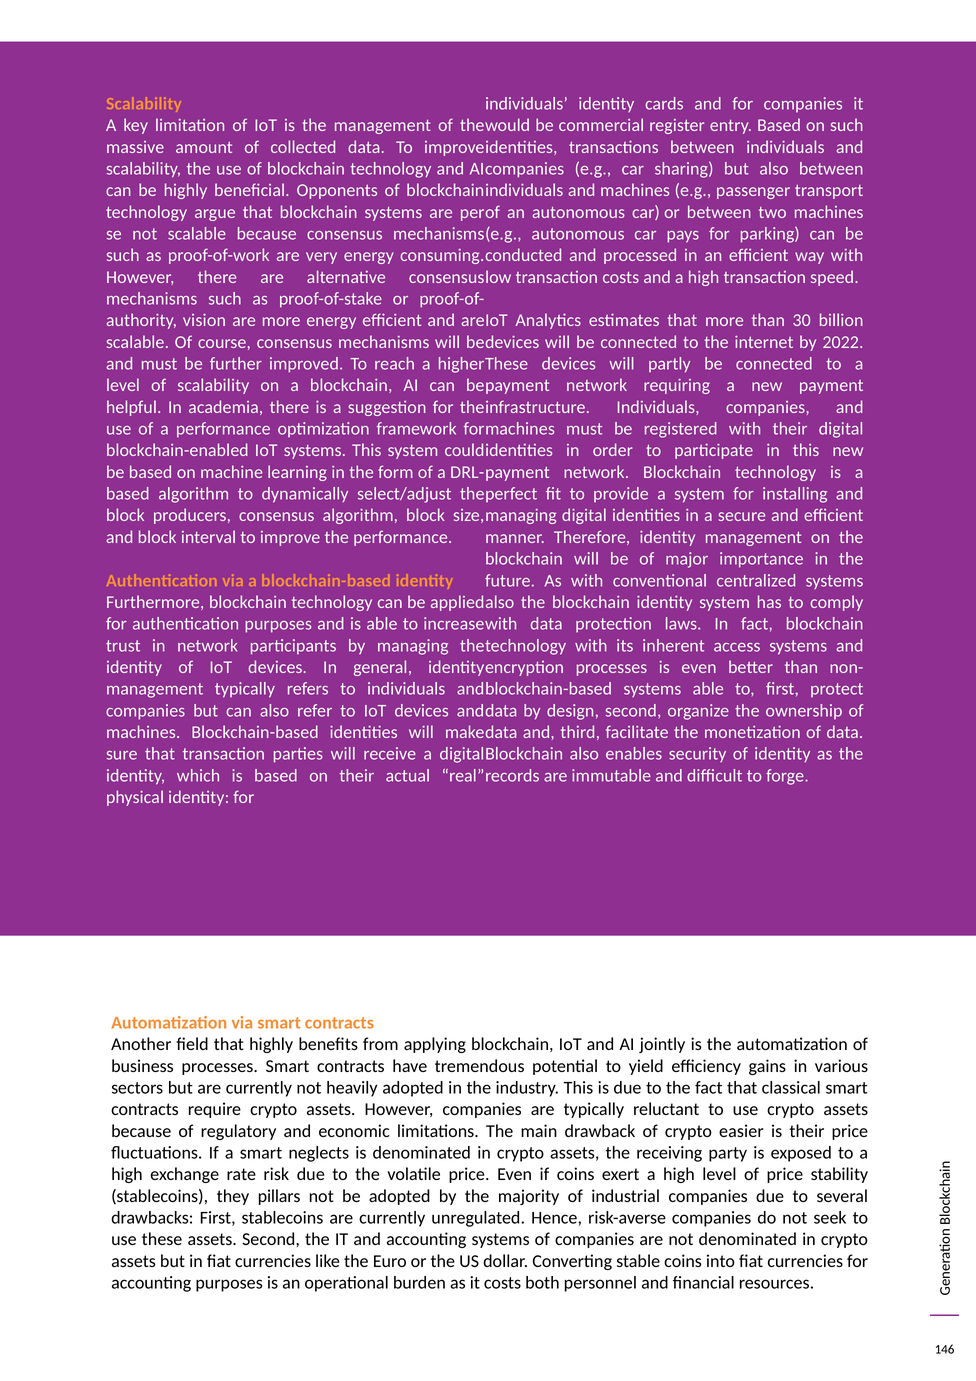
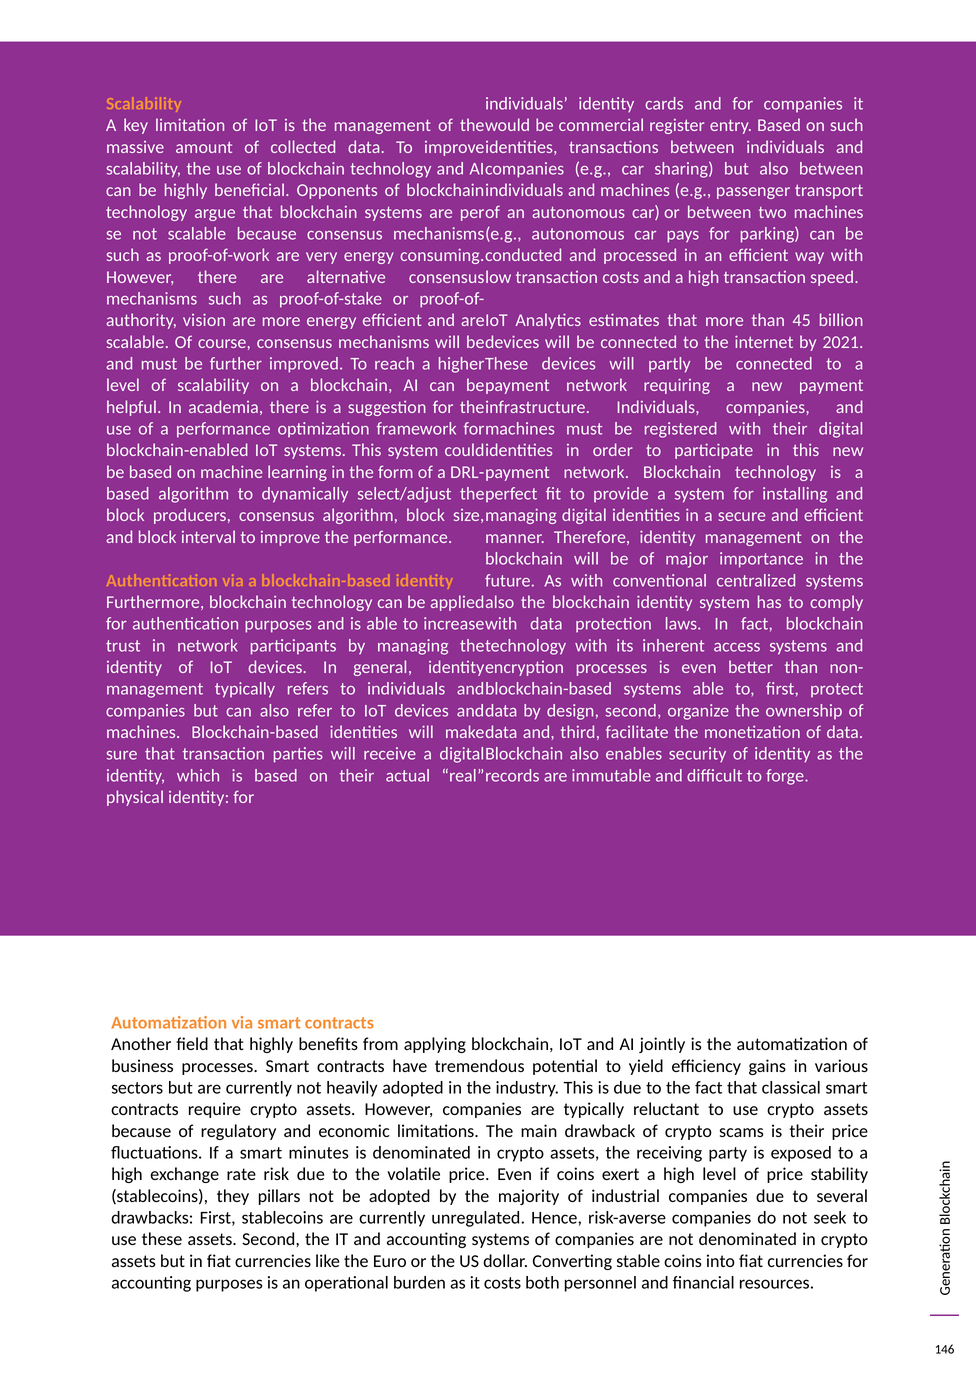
30: 30 -> 45
2022: 2022 -> 2021
easier: easier -> scams
neglects: neglects -> minutes
